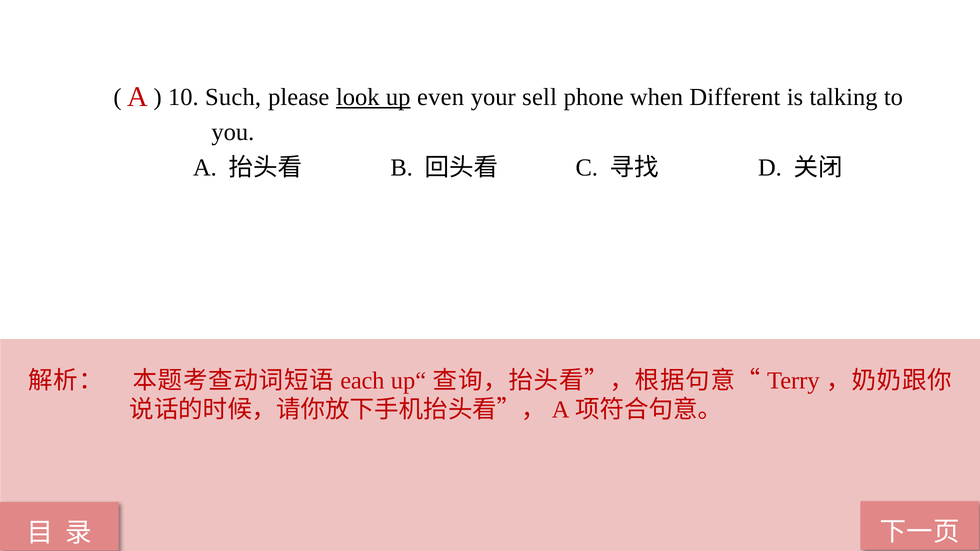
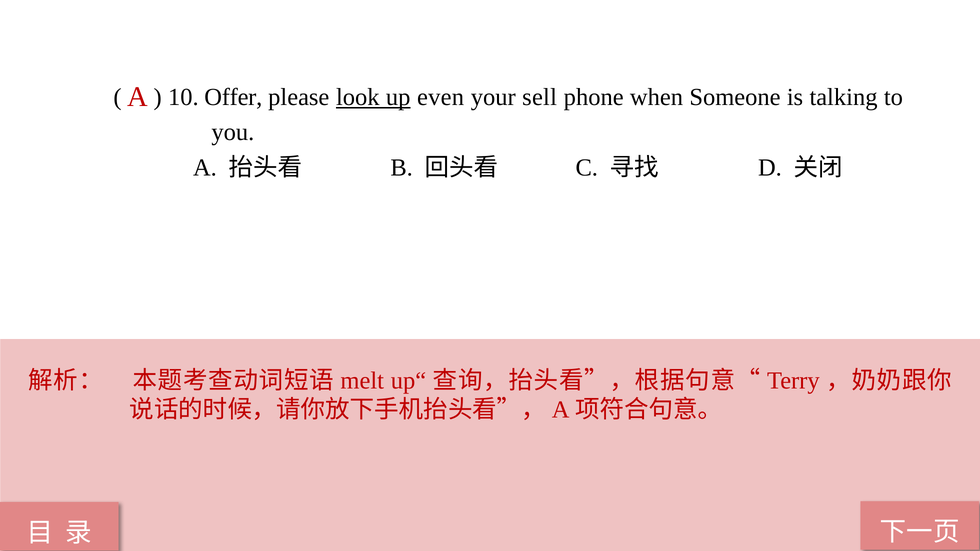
Such: Such -> Offer
Different: Different -> Someone
each: each -> melt
